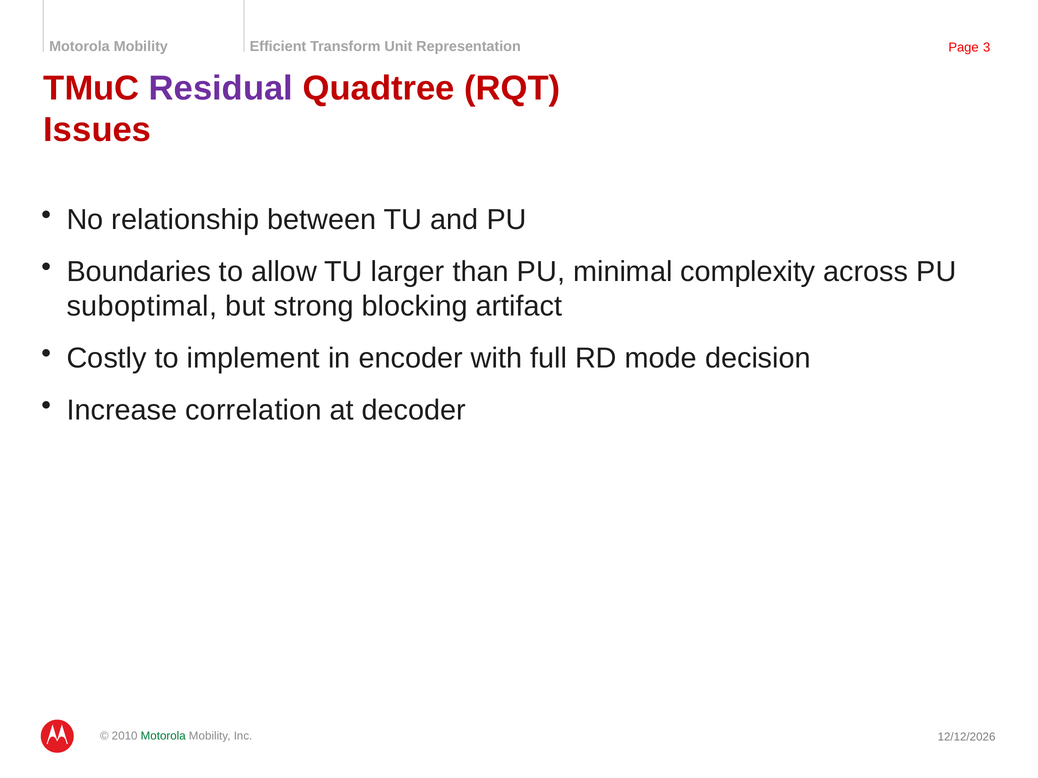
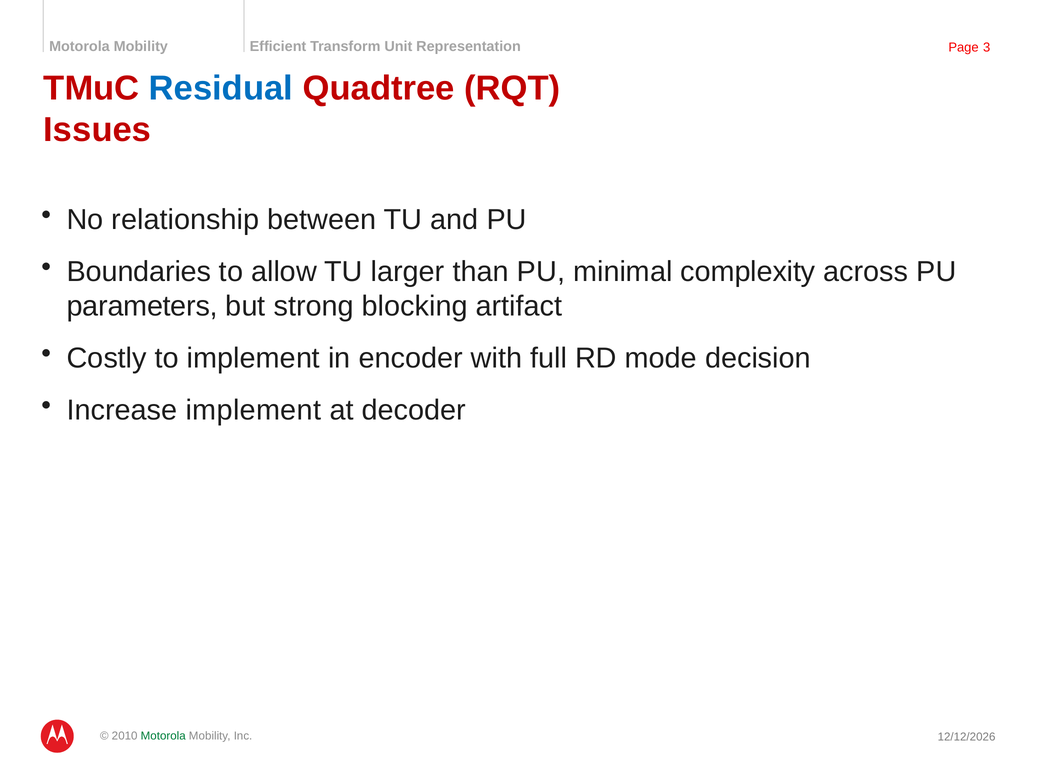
Residual colour: purple -> blue
suboptimal: suboptimal -> parameters
Increase correlation: correlation -> implement
